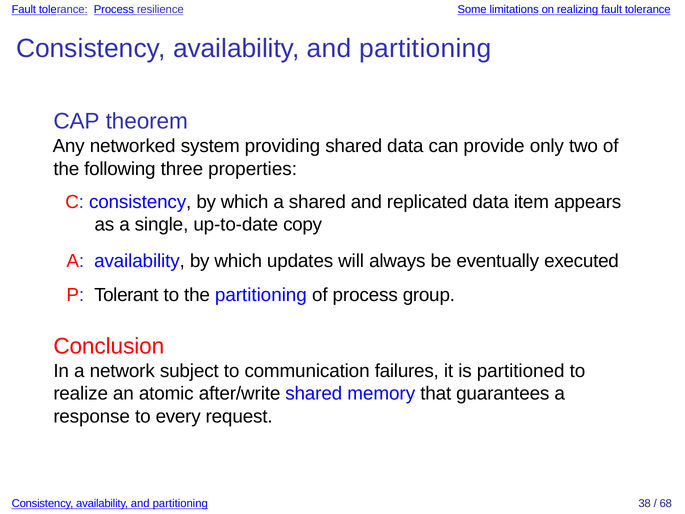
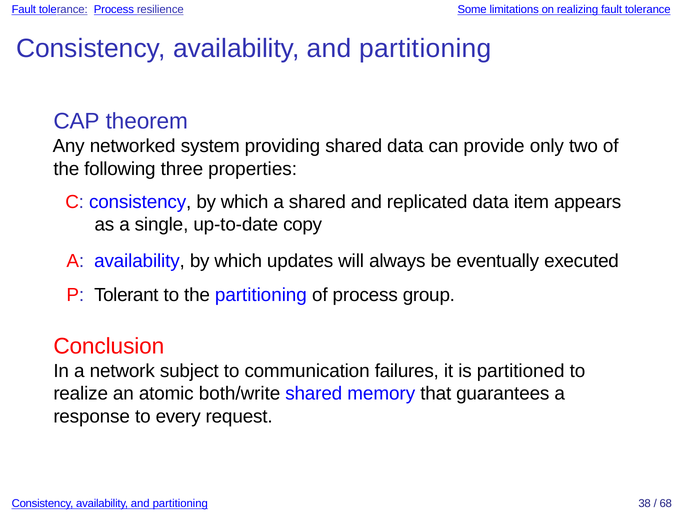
after/write: after/write -> both/write
